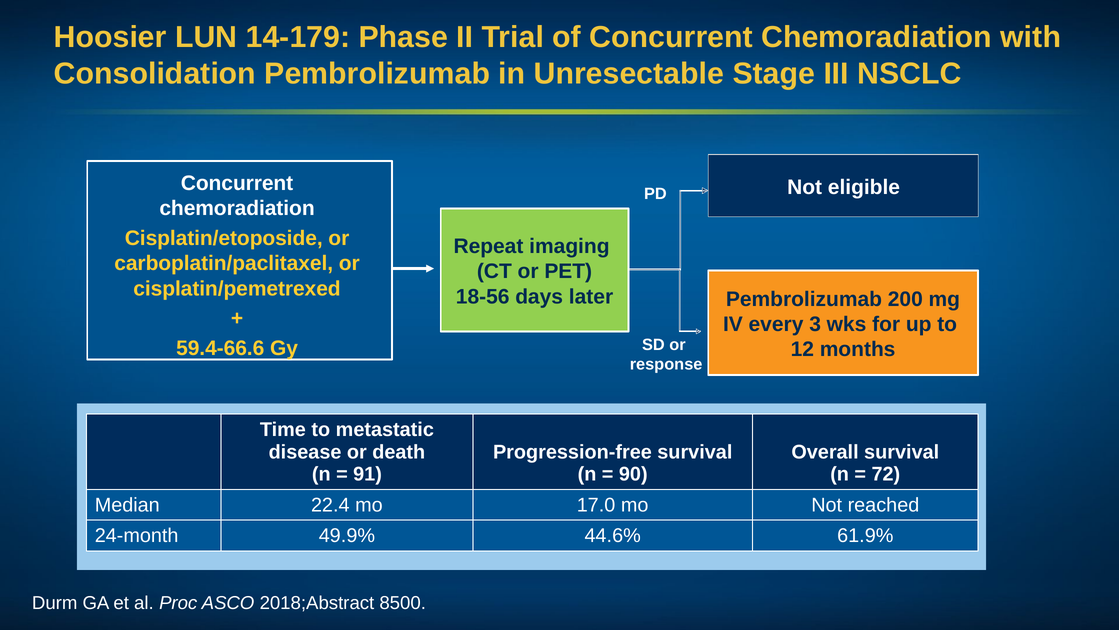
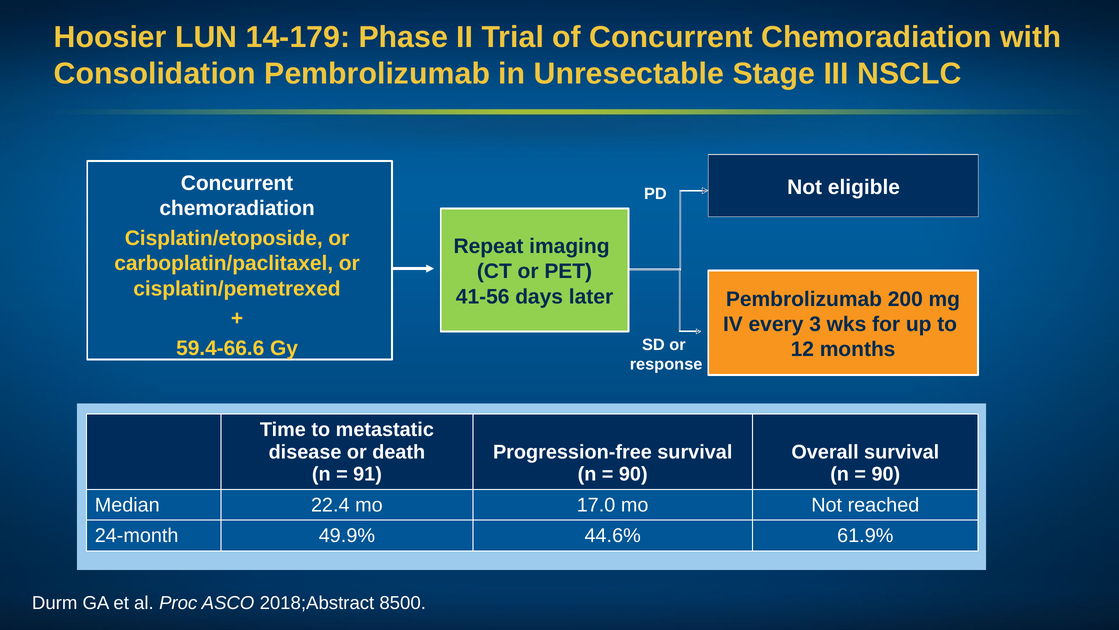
18-56: 18-56 -> 41-56
72 at (886, 474): 72 -> 90
